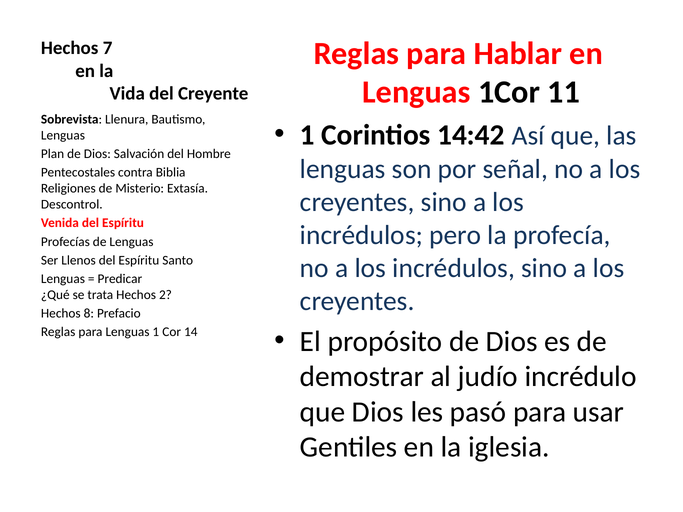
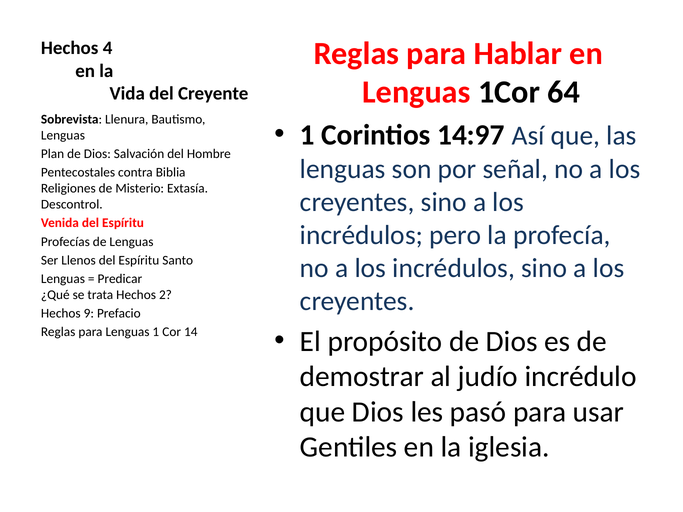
7: 7 -> 4
11: 11 -> 64
14:42: 14:42 -> 14:97
8: 8 -> 9
